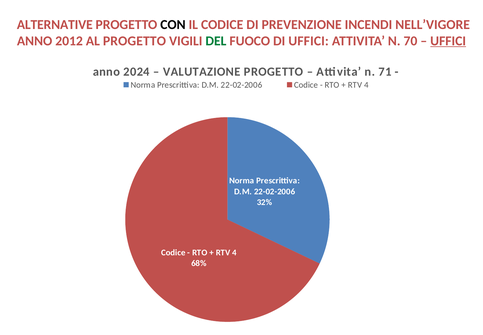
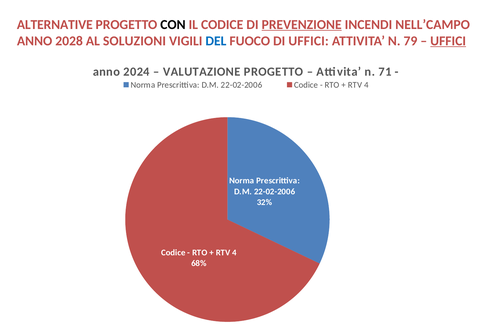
PREVENZIONE underline: none -> present
NELL’VIGORE: NELL’VIGORE -> NELL’CAMPO
2012: 2012 -> 2028
AL PROGETTO: PROGETTO -> SOLUZIONI
DEL colour: green -> blue
70: 70 -> 79
